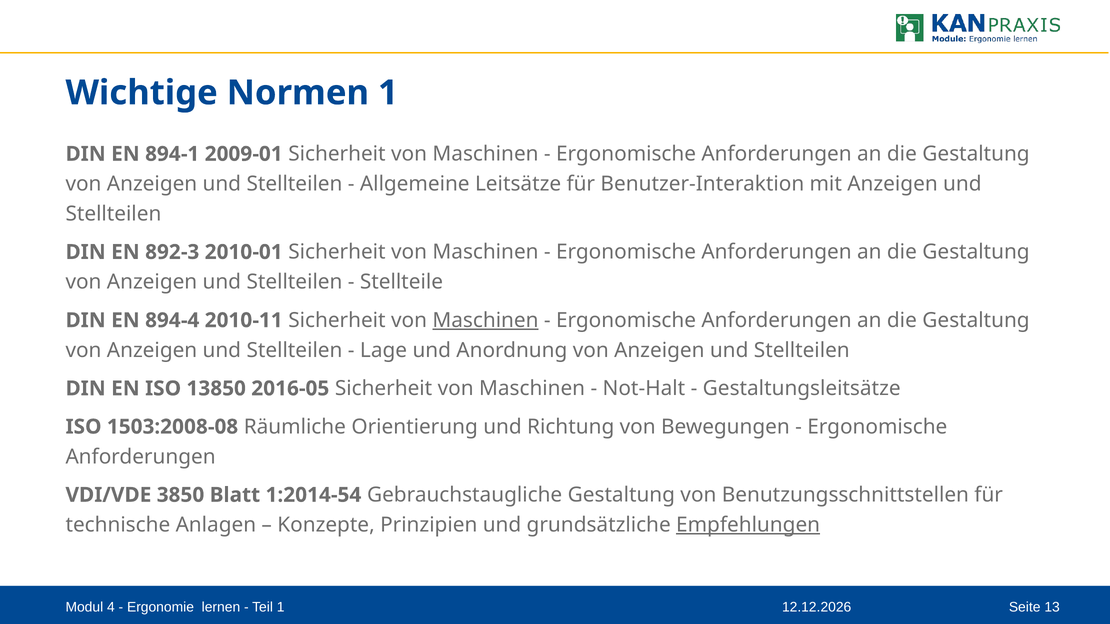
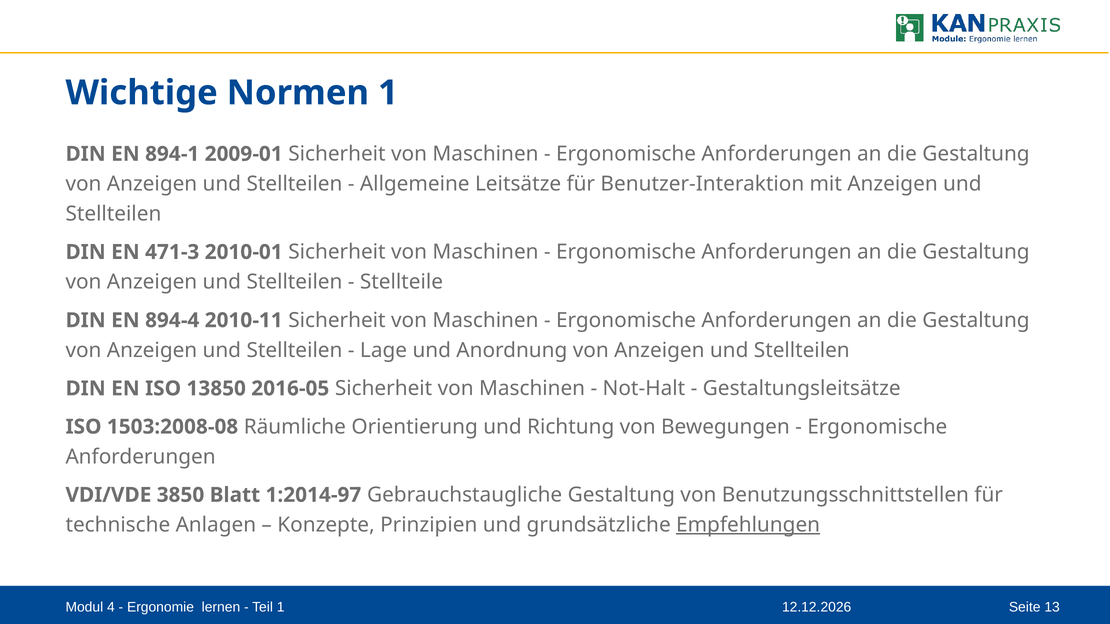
892-3: 892-3 -> 471-3
Maschinen at (486, 320) underline: present -> none
1:2014-54: 1:2014-54 -> 1:2014-97
